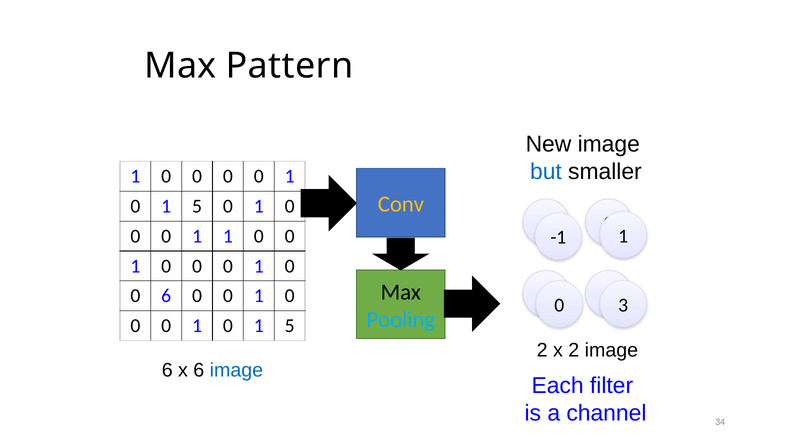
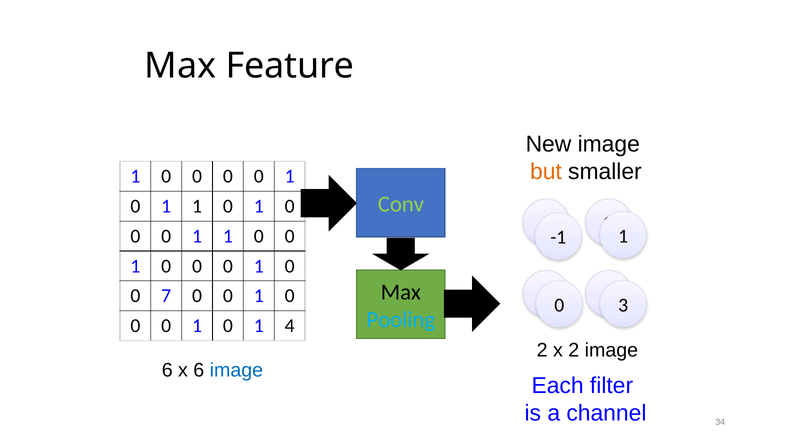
Pattern: Pattern -> Feature
but colour: blue -> orange
Conv colour: yellow -> light green
5 at (197, 206): 5 -> 1
0 6: 6 -> 7
5 at (290, 326): 5 -> 4
